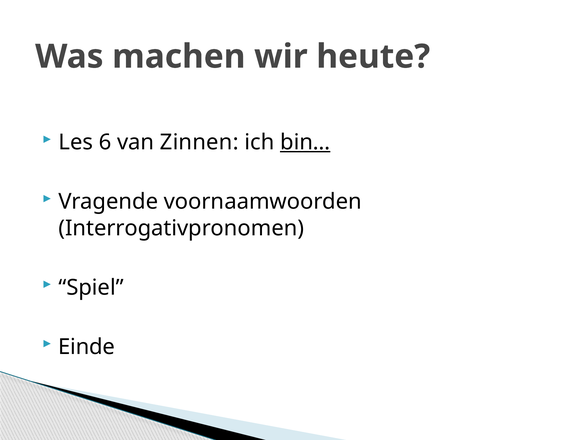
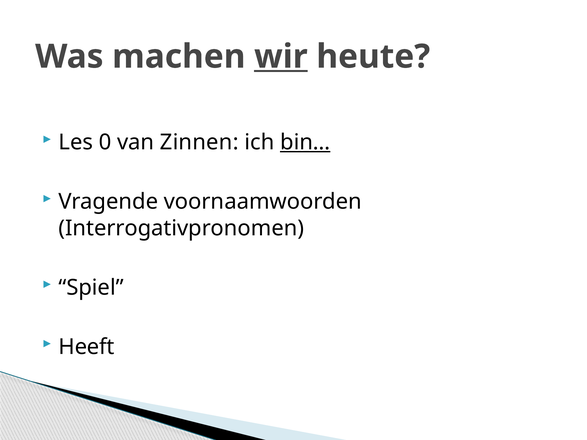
wir underline: none -> present
6: 6 -> 0
Einde: Einde -> Heeft
